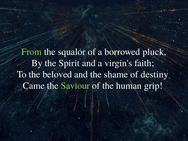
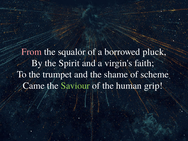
From colour: light green -> pink
beloved: beloved -> trumpet
destiny: destiny -> scheme
